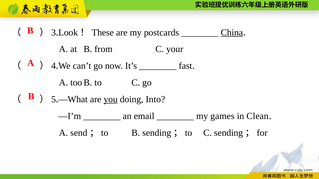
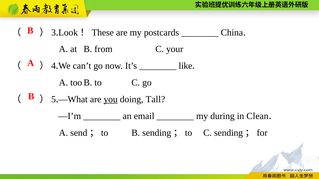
China underline: present -> none
fast: fast -> like
Into: Into -> Tall
games: games -> during
